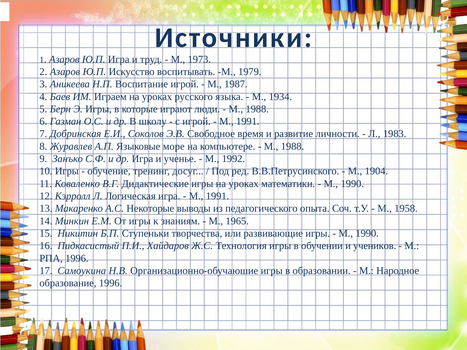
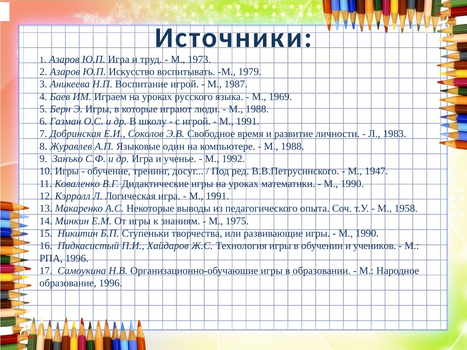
1934: 1934 -> 1969
море: море -> один
1904: 1904 -> 1947
1965: 1965 -> 1975
